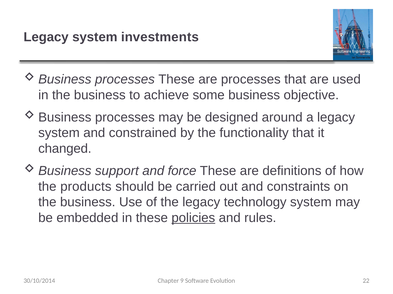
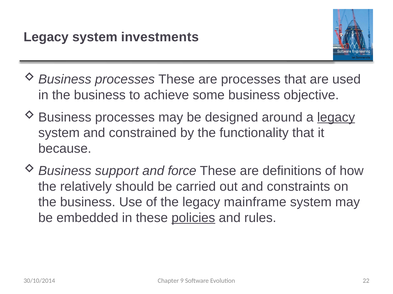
legacy at (336, 117) underline: none -> present
changed: changed -> because
products: products -> relatively
technology: technology -> mainframe
